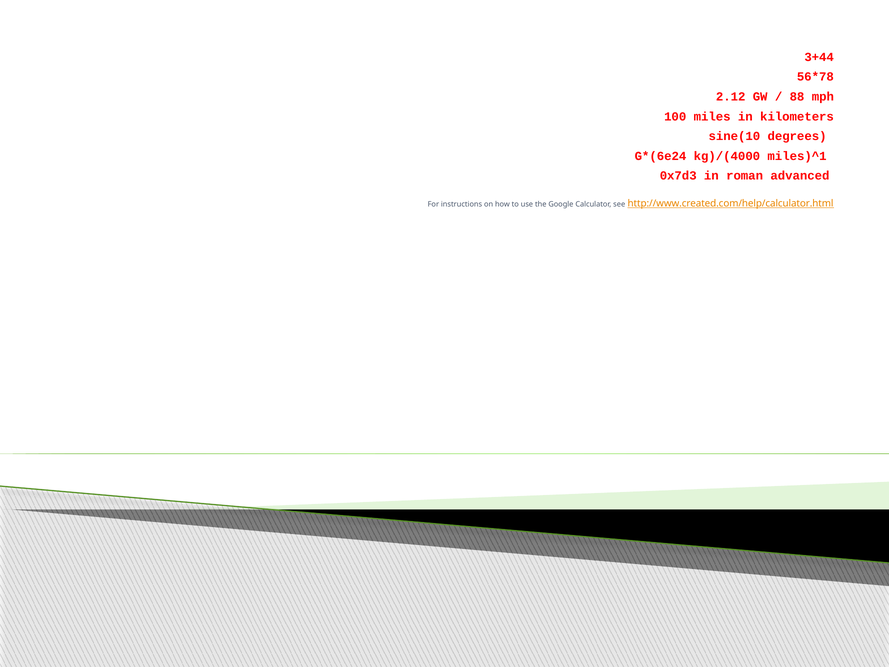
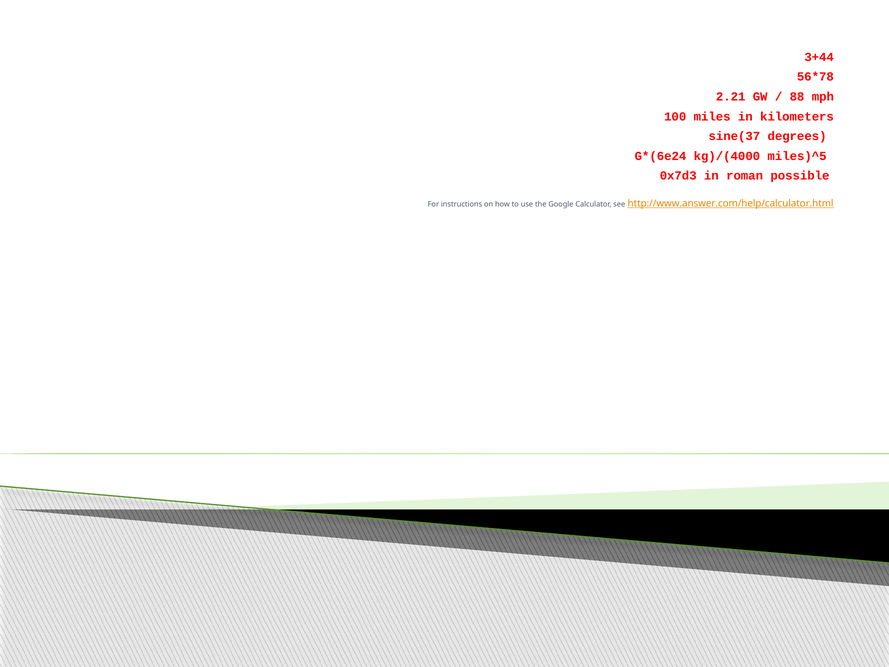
2.12: 2.12 -> 2.21
sine(10: sine(10 -> sine(37
miles)^1: miles)^1 -> miles)^5
advanced: advanced -> possible
http://www.created.com/help/calculator.html: http://www.created.com/help/calculator.html -> http://www.answer.com/help/calculator.html
